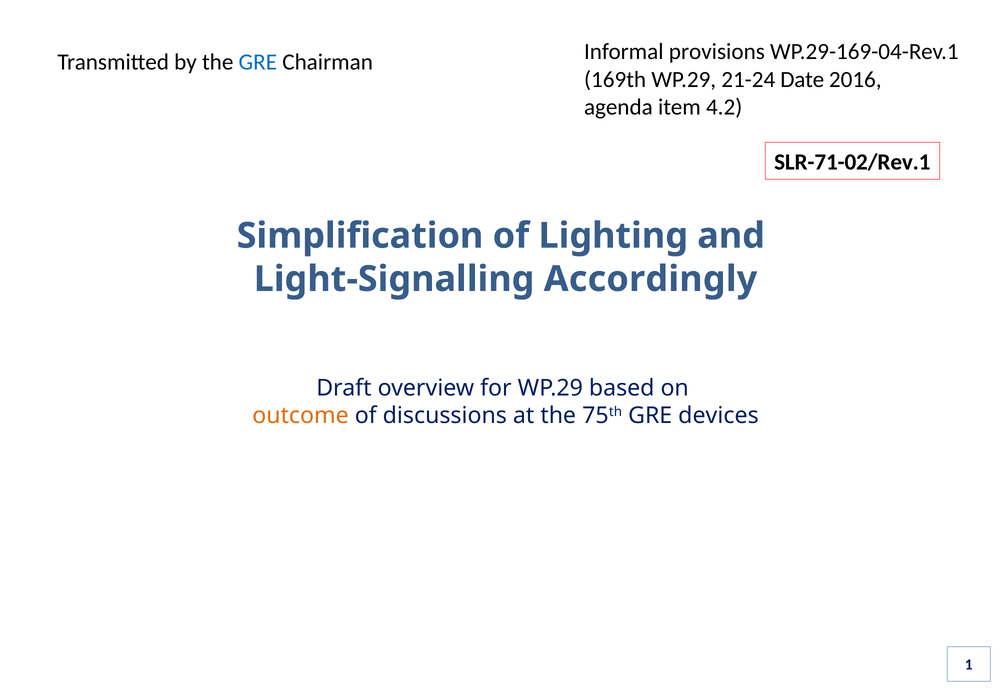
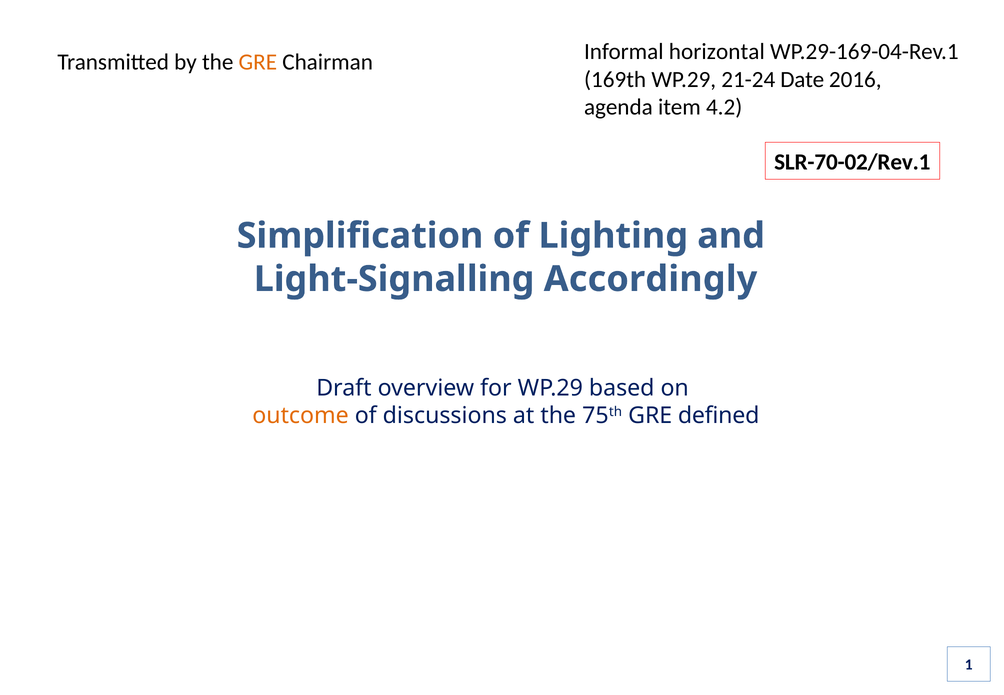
provisions: provisions -> horizontal
GRE at (258, 62) colour: blue -> orange
SLR-71-02/Rev.1: SLR-71-02/Rev.1 -> SLR-70-02/Rev.1
devices: devices -> defined
